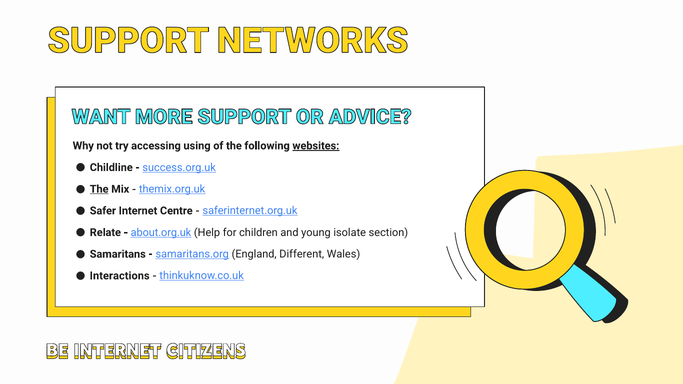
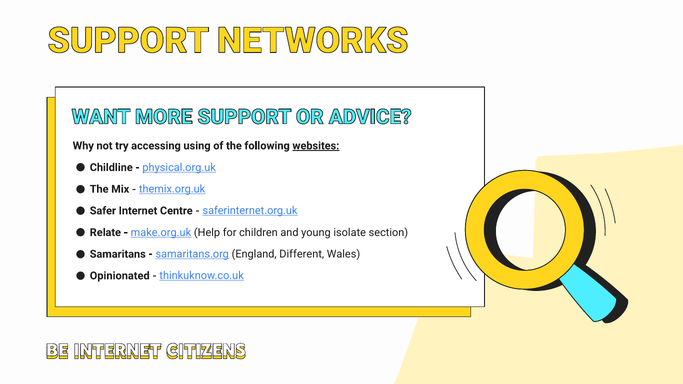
success.org.uk: success.org.uk -> physical.org.uk
The at (99, 189) underline: present -> none
about.org.uk: about.org.uk -> make.org.uk
Interactions: Interactions -> Opinionated
